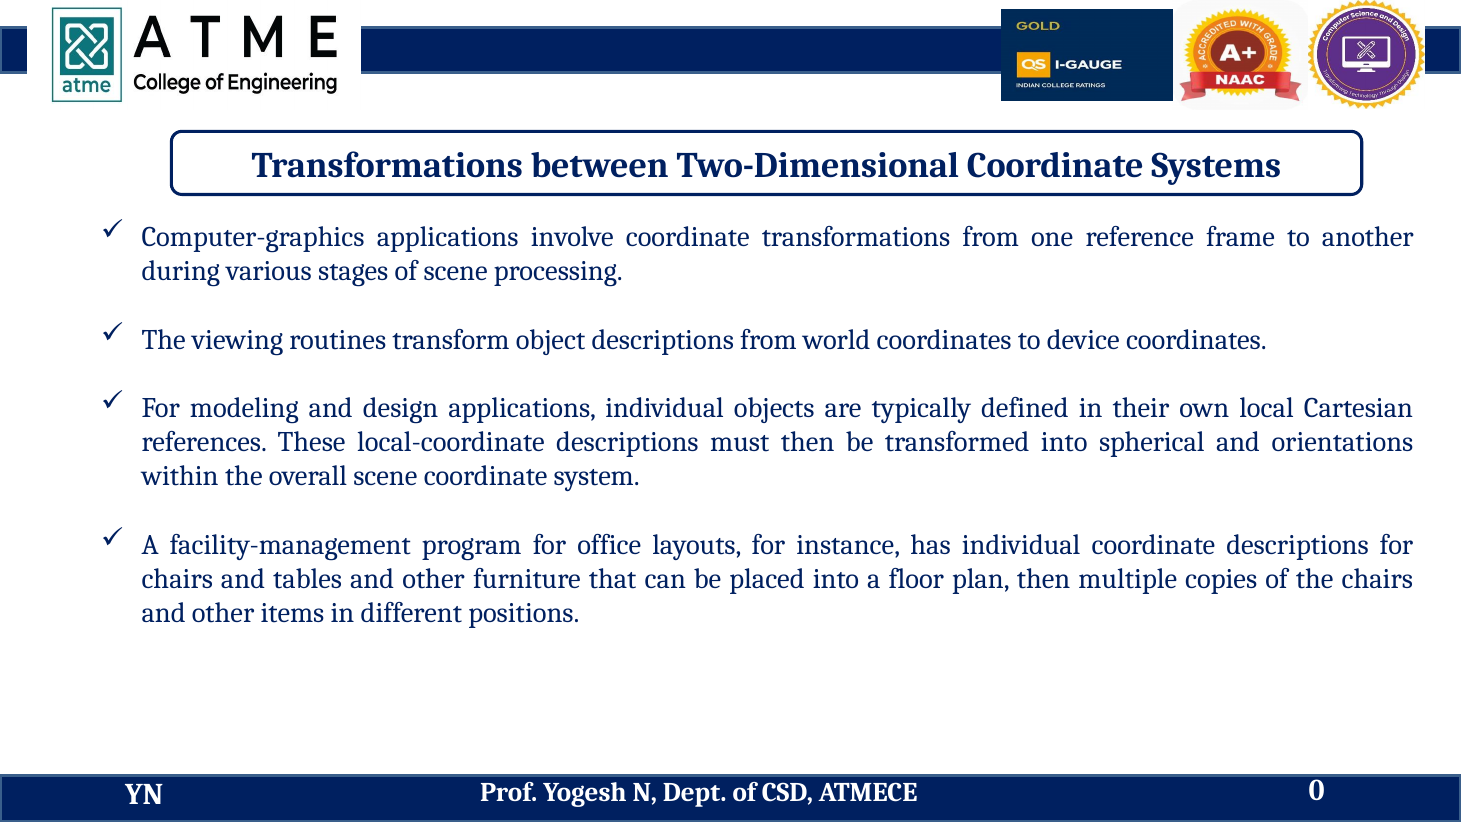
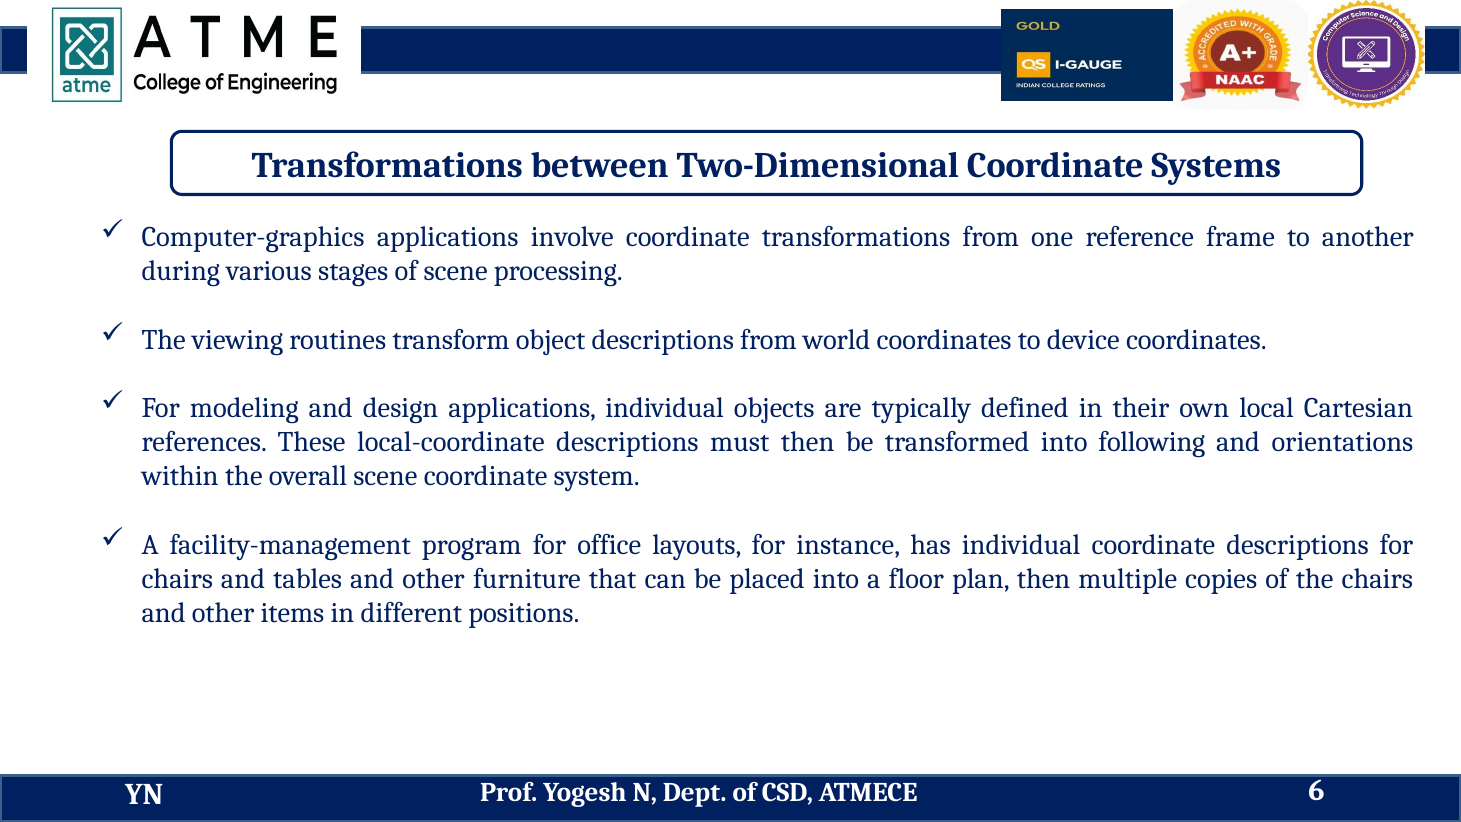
spherical: spherical -> following
0: 0 -> 6
